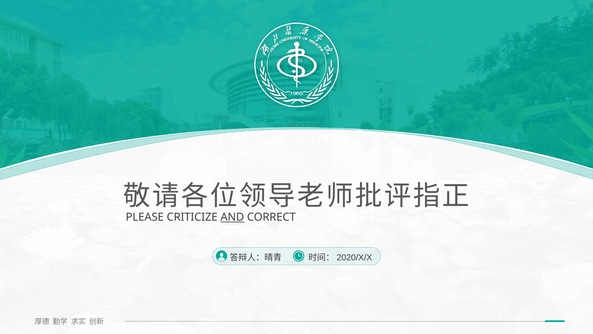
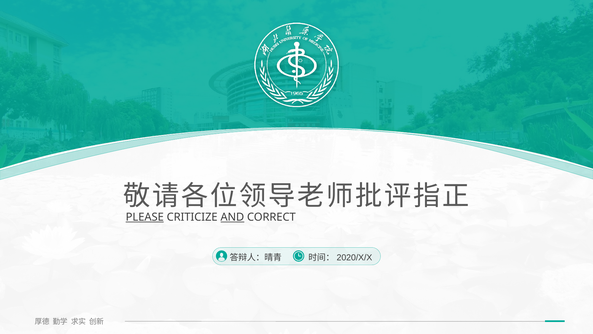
PLEASE underline: none -> present
